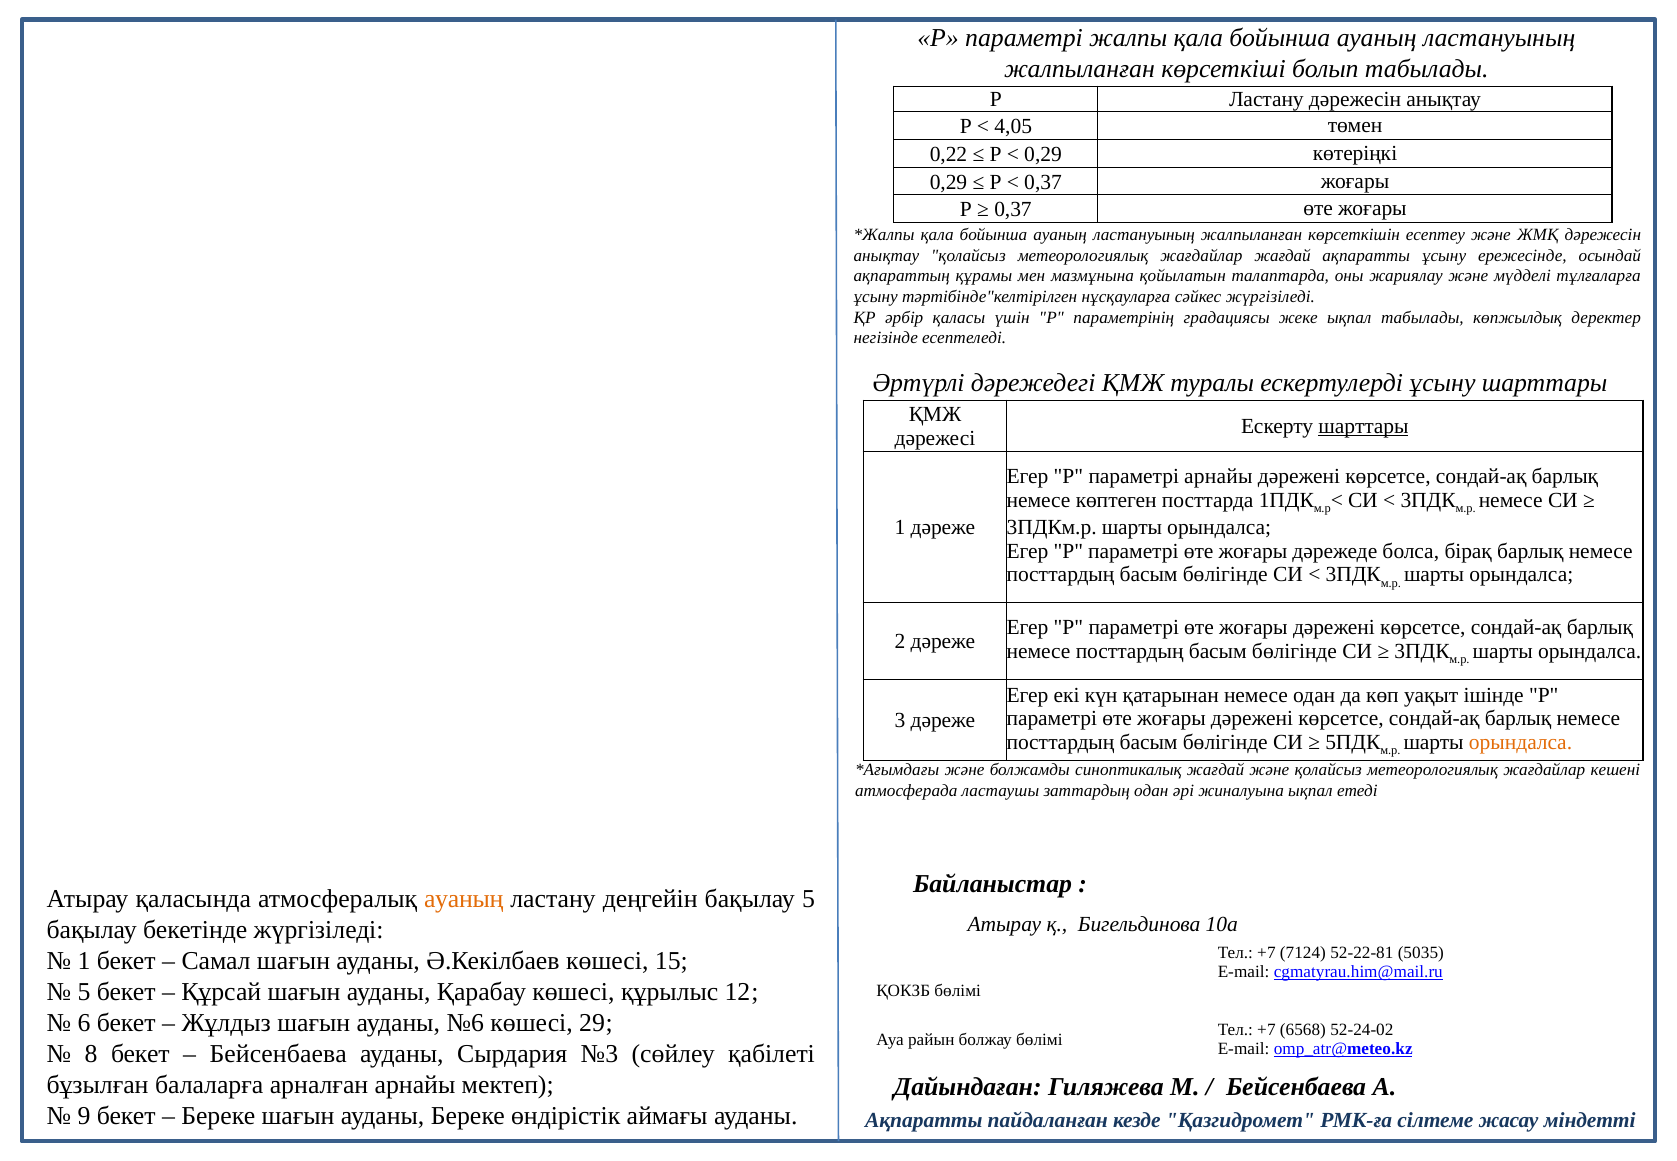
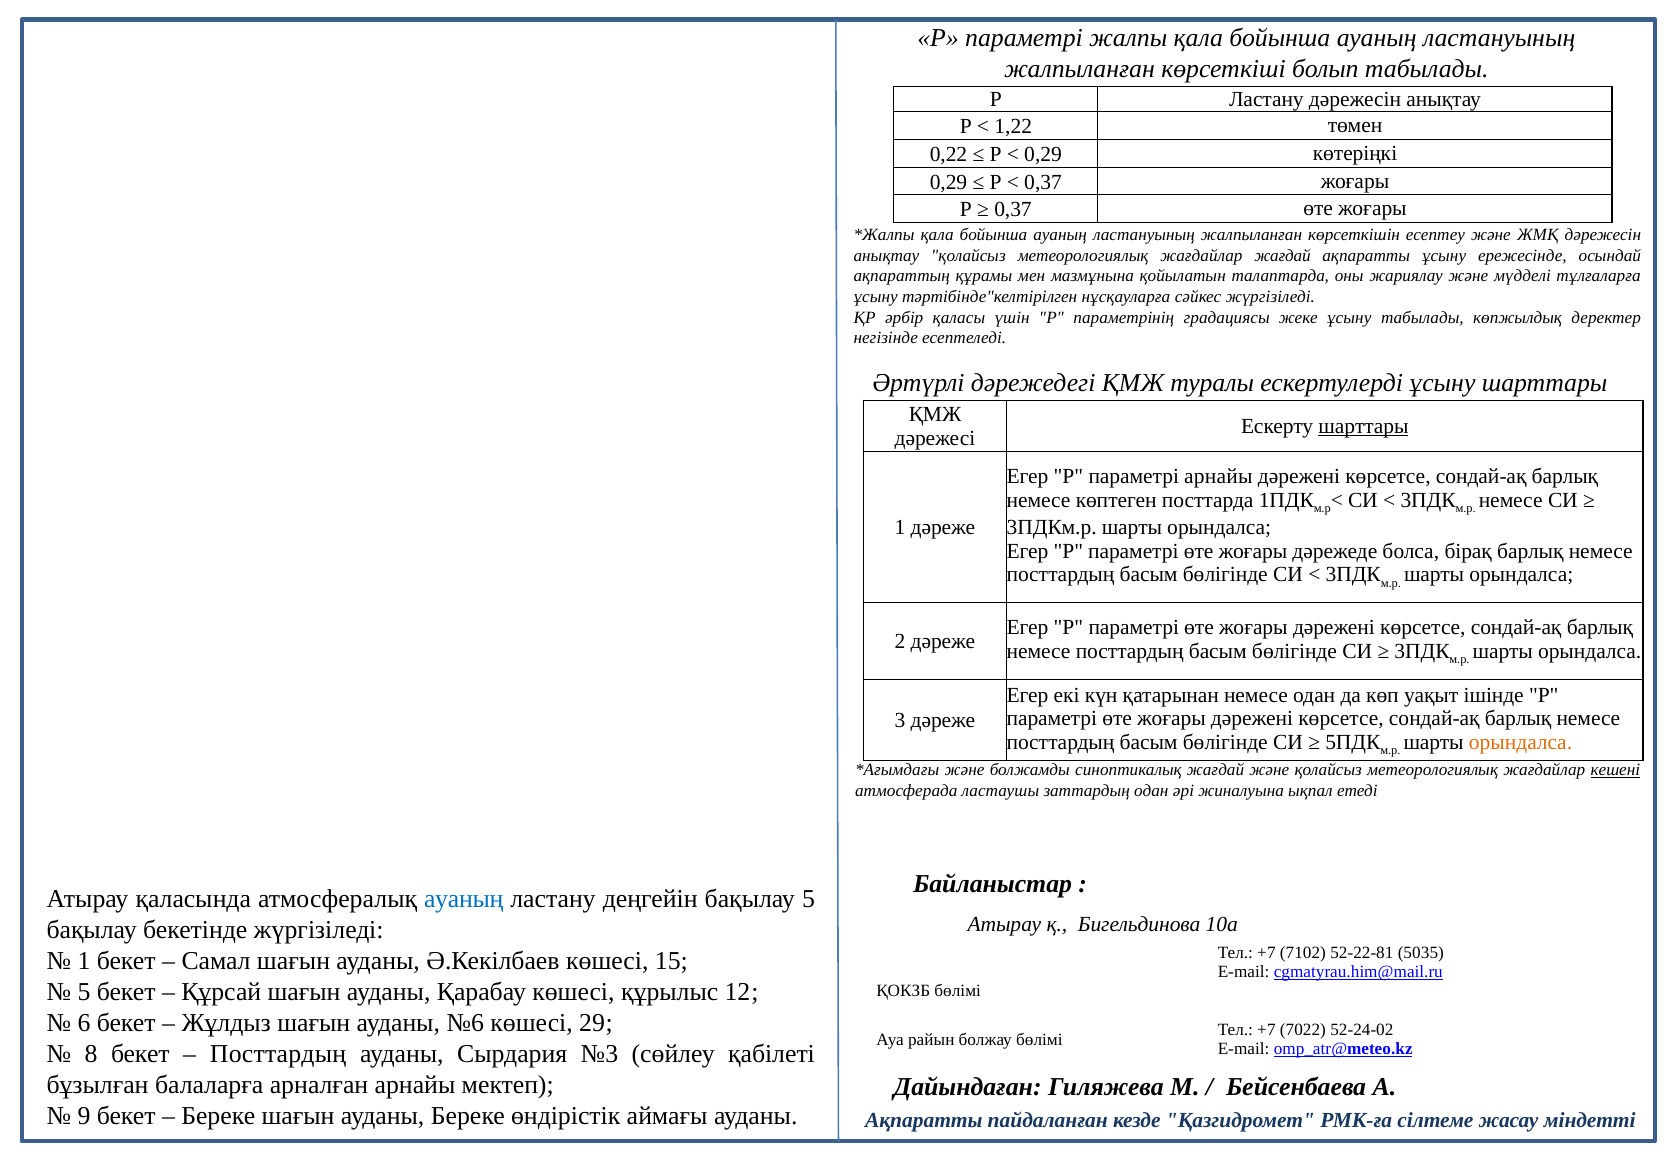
4,05: 4,05 -> 1,22
жеке ықпал: ықпал -> ұсыну
кешені underline: none -> present
ауаның at (464, 899) colour: orange -> blue
7124: 7124 -> 7102
6568: 6568 -> 7022
Бейсенбаева at (278, 1054): Бейсенбаева -> Посттардың
